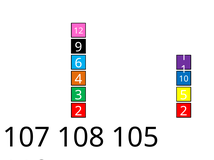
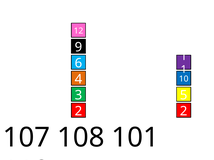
105: 105 -> 101
